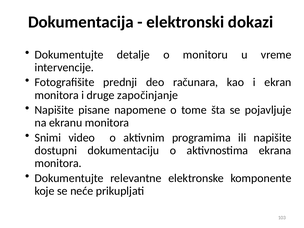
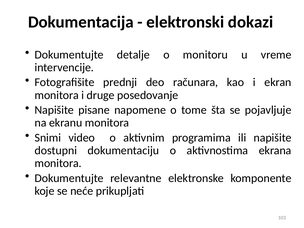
započinjanje: započinjanje -> posedovanje
